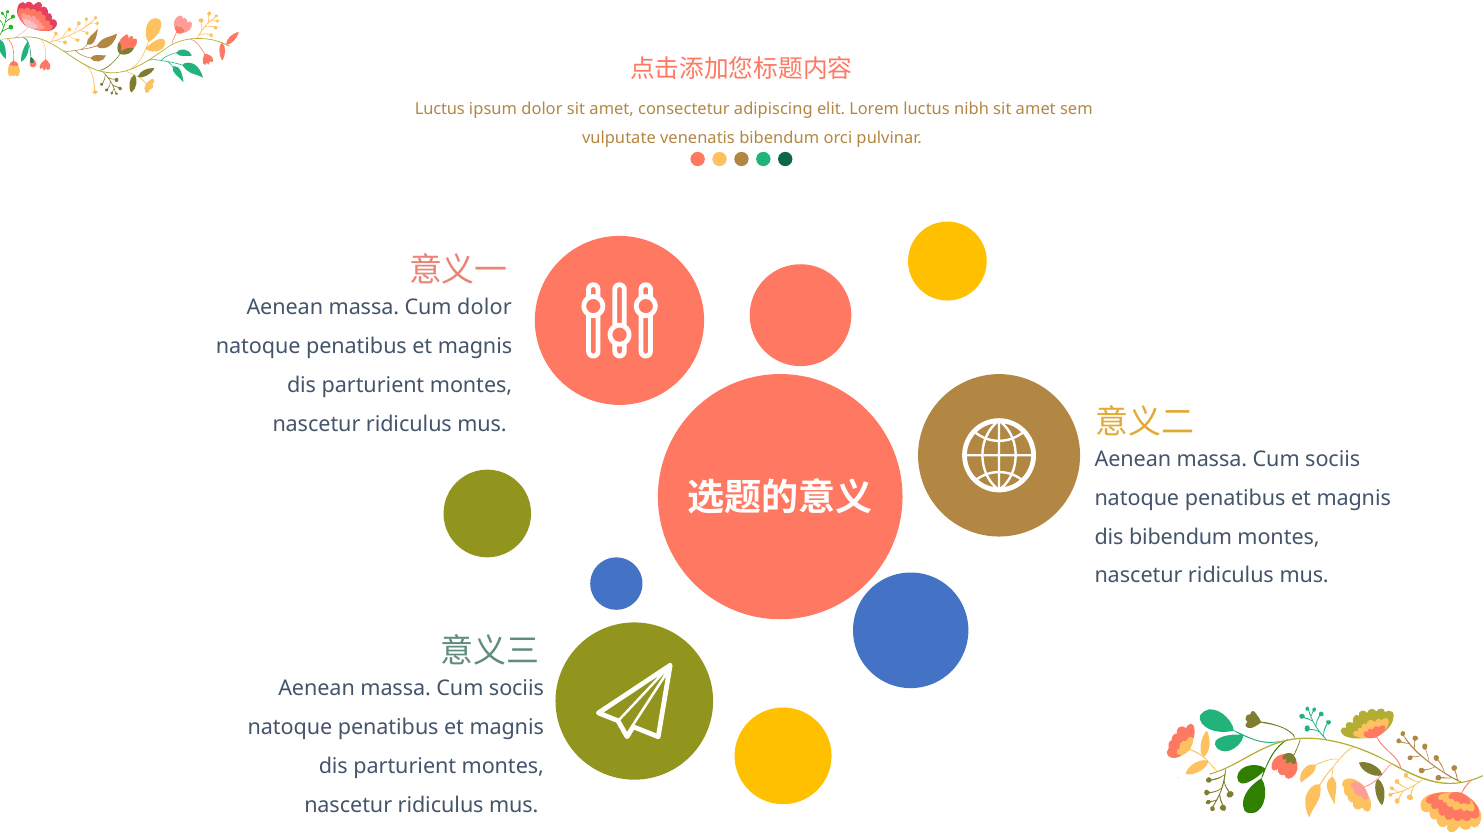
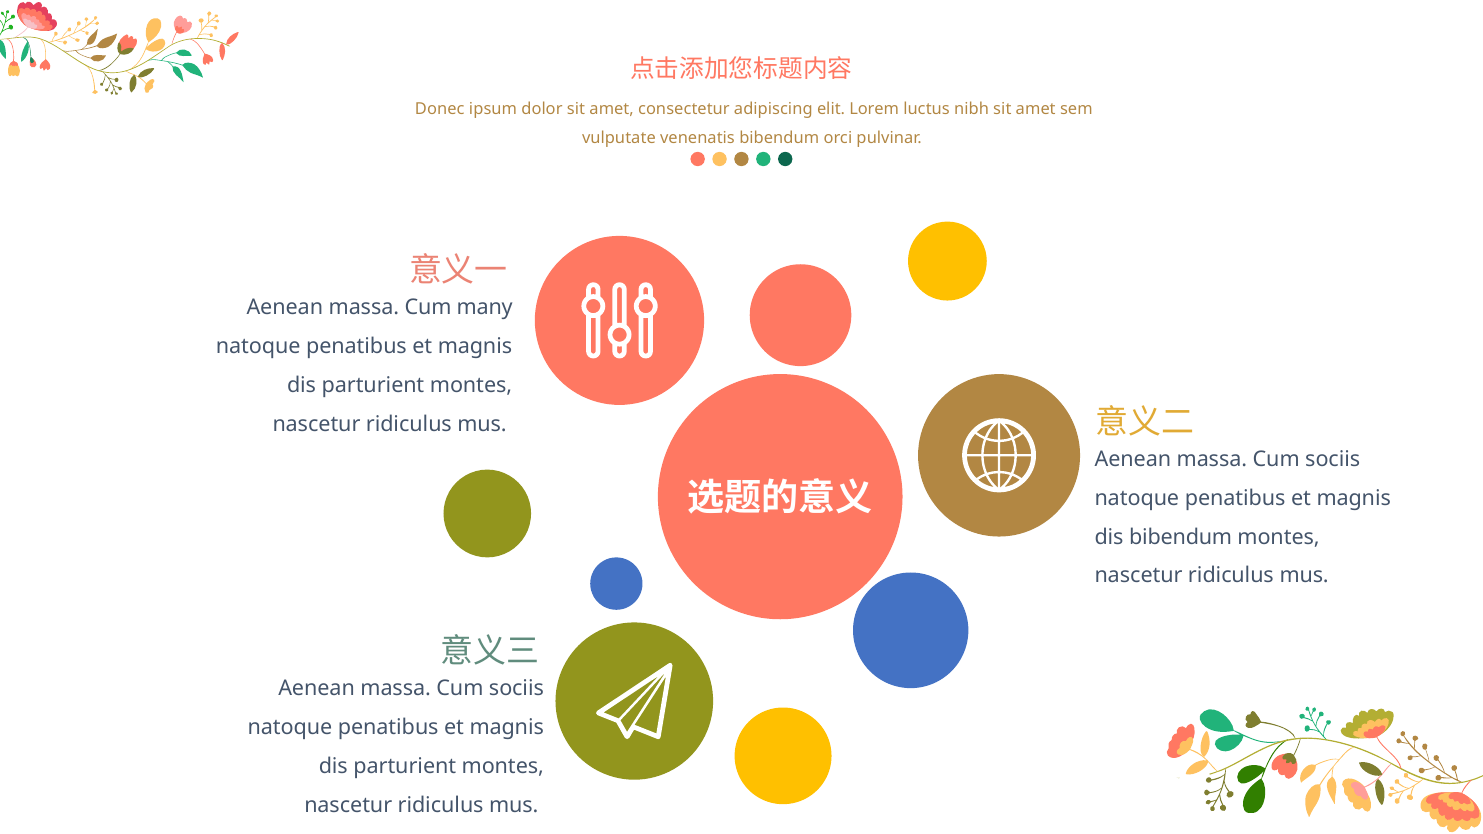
Luctus at (440, 109): Luctus -> Donec
Cum dolor: dolor -> many
